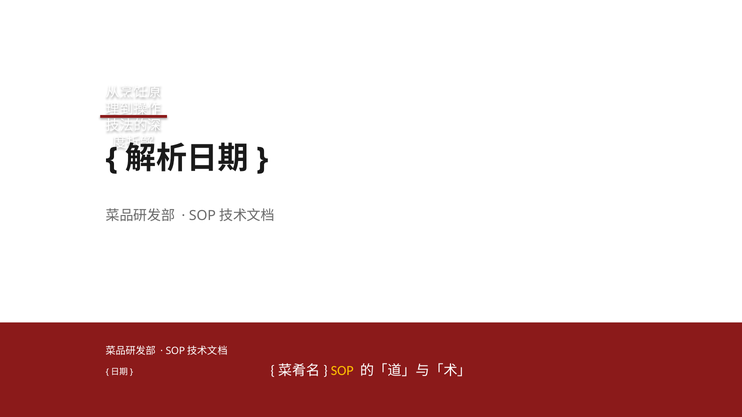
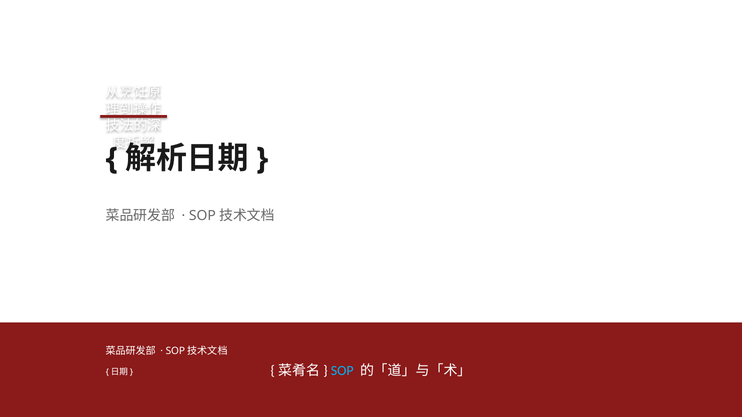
SOP colour: yellow -> light blue
